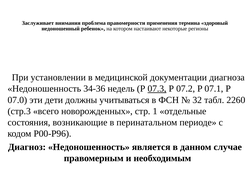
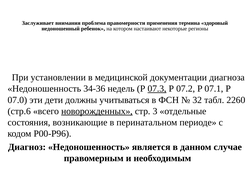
стр.3: стр.3 -> стр.6
новорожденных underline: none -> present
1: 1 -> 3
